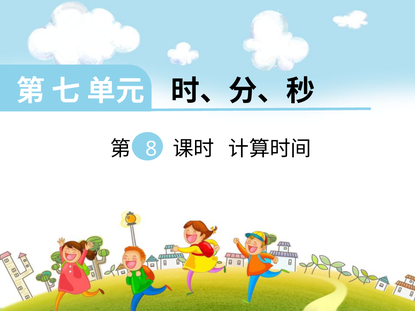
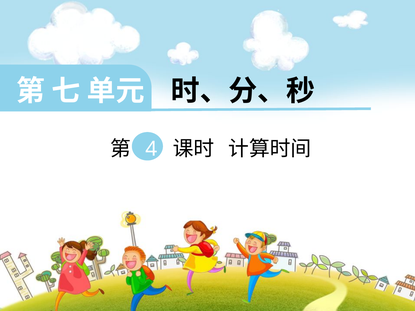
8: 8 -> 4
